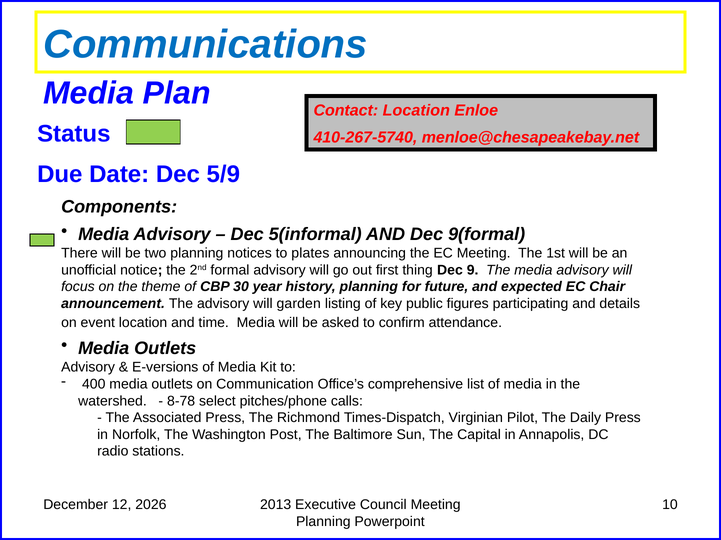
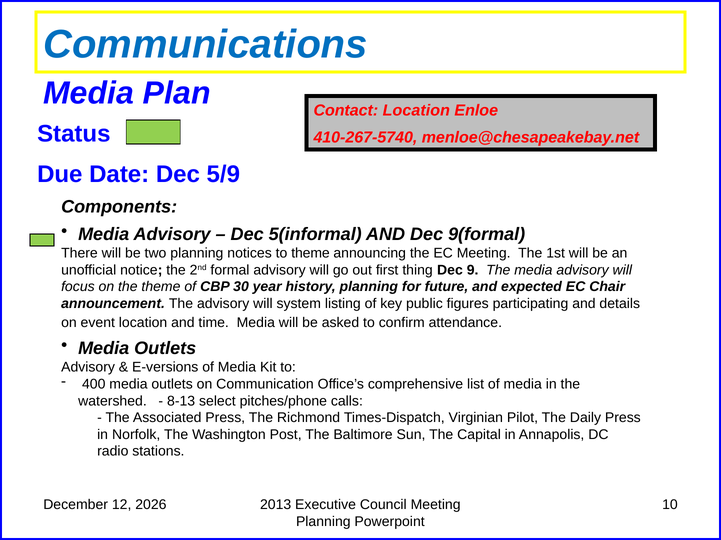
to plates: plates -> theme
garden: garden -> system
8-78: 8-78 -> 8-13
